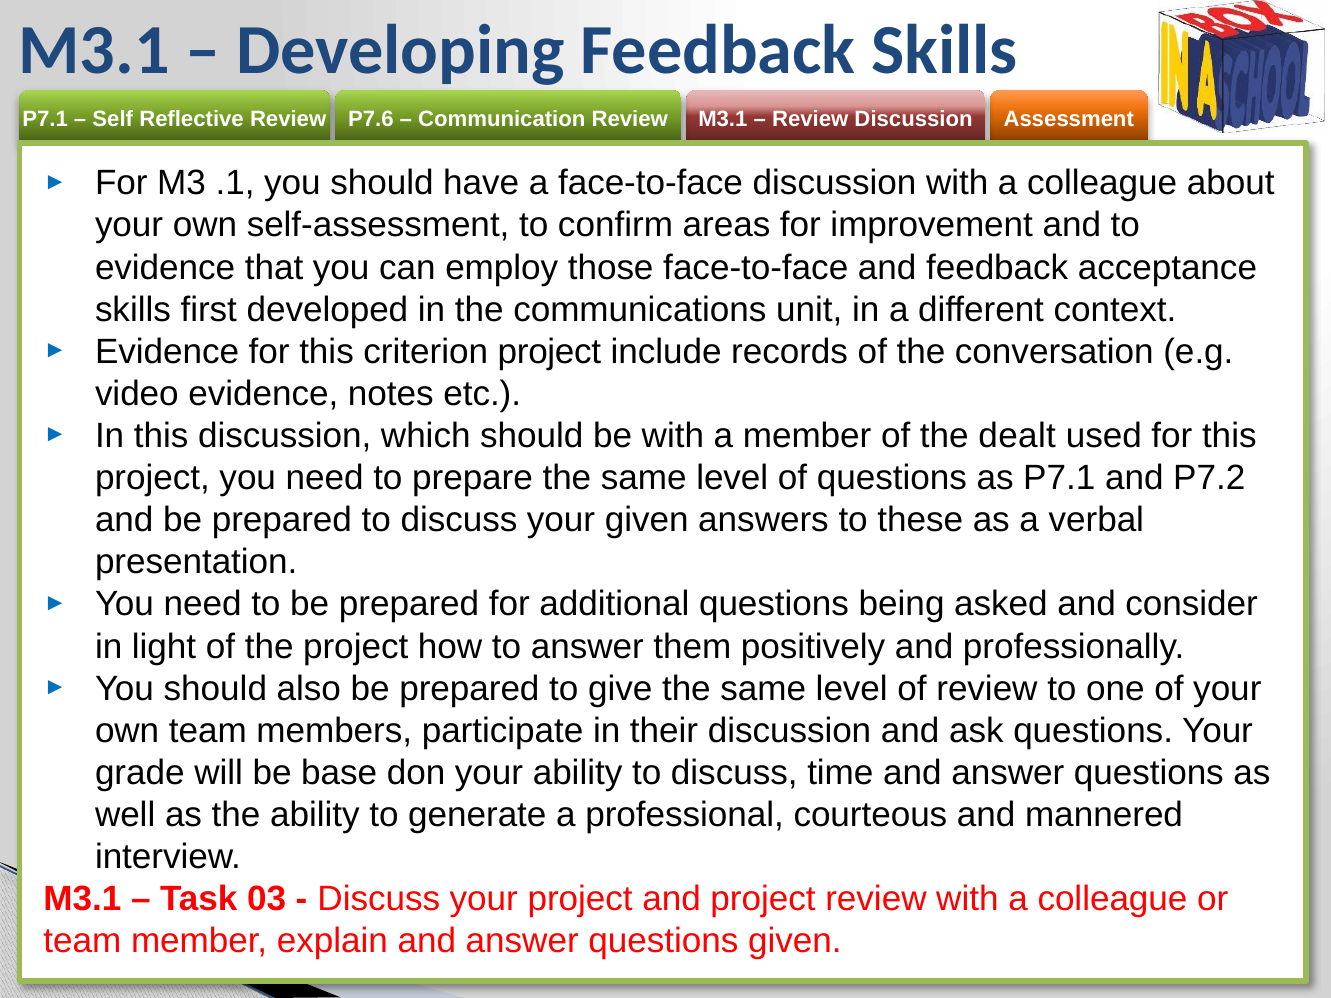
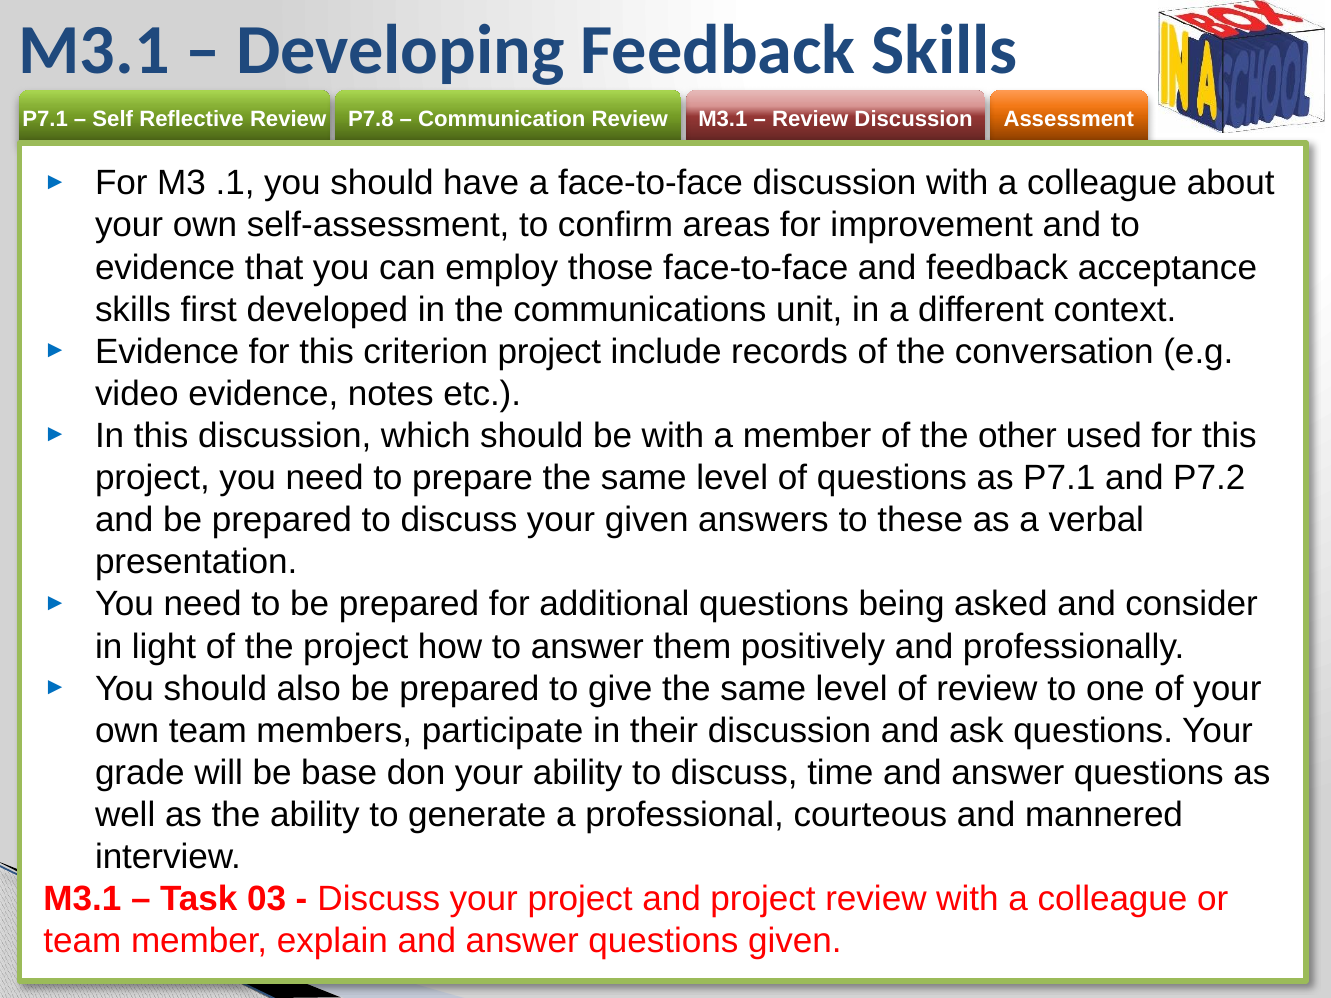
P7.6: P7.6 -> P7.8
dealt: dealt -> other
